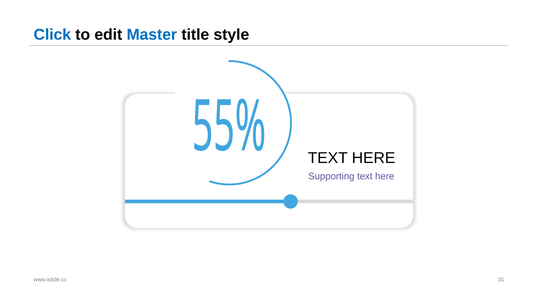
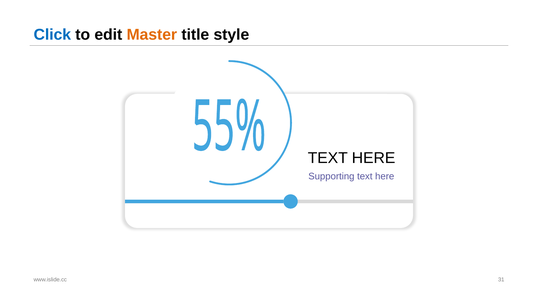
Master colour: blue -> orange
